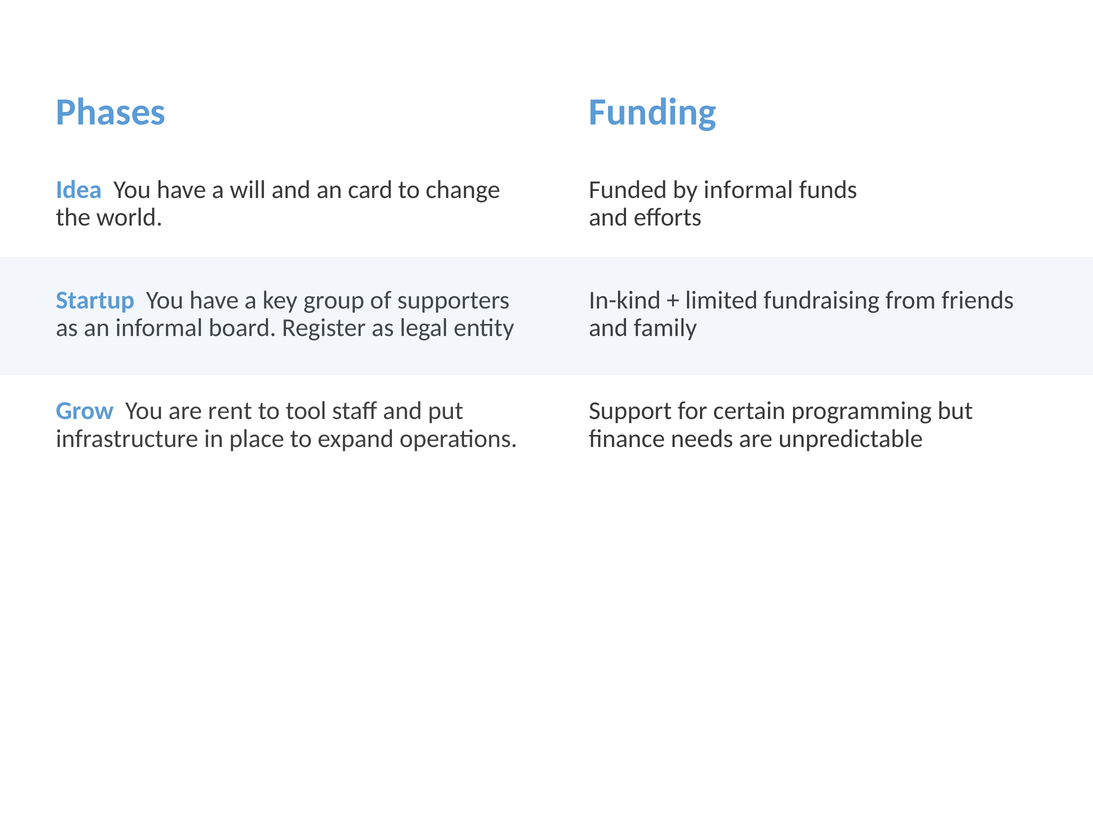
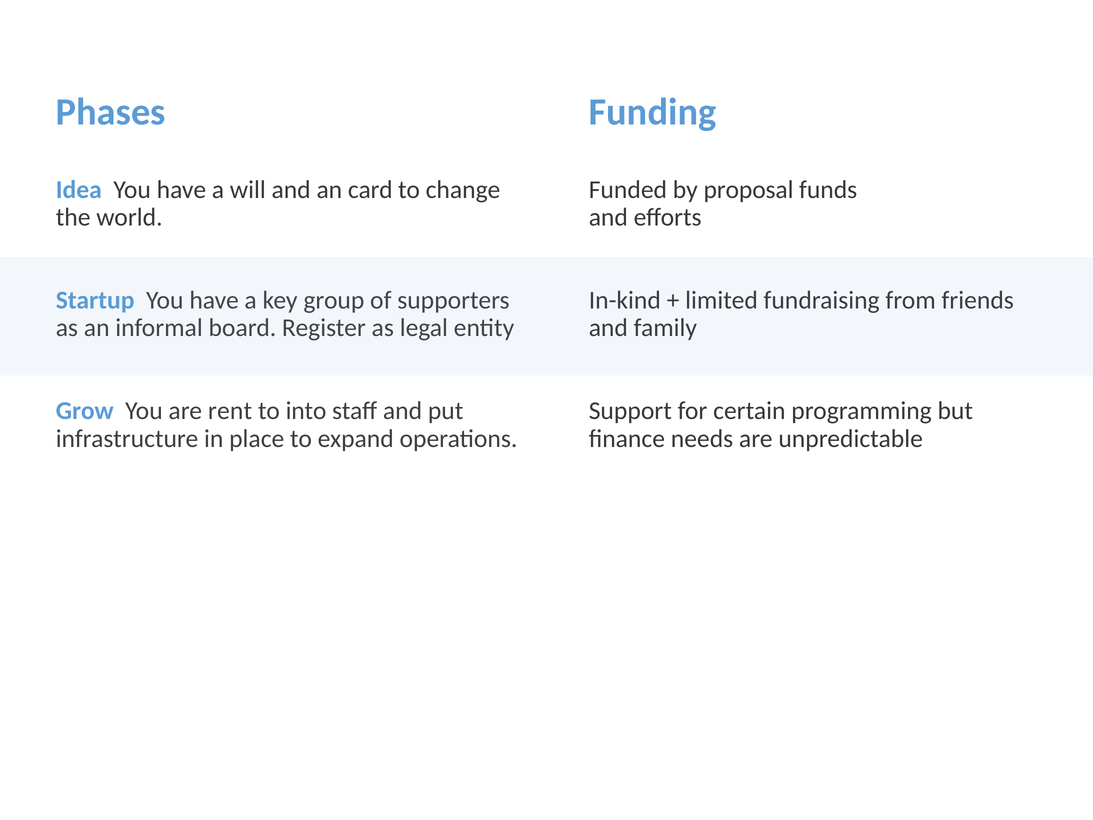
by informal: informal -> proposal
tool: tool -> into
